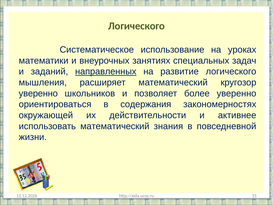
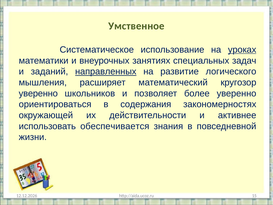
Логического at (137, 26): Логического -> Умственное
уроках underline: none -> present
использовать математический: математический -> обеспечивается
